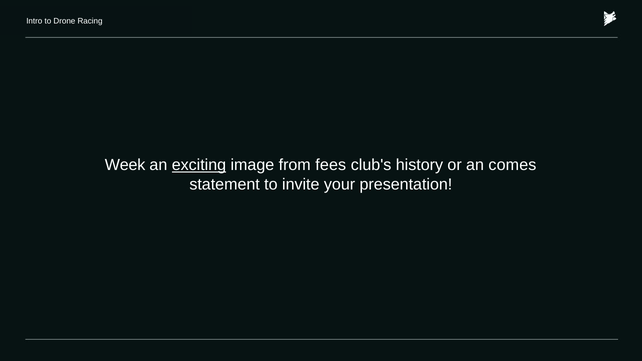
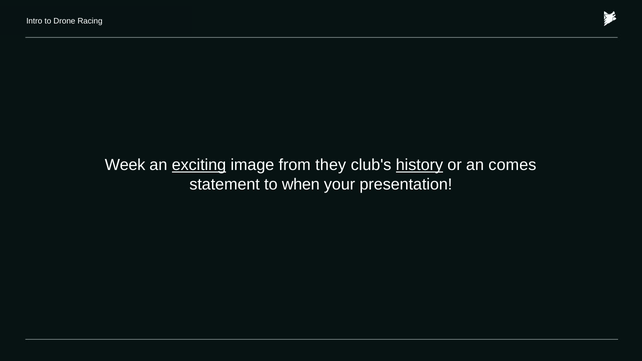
fees: fees -> they
history underline: none -> present
invite: invite -> when
